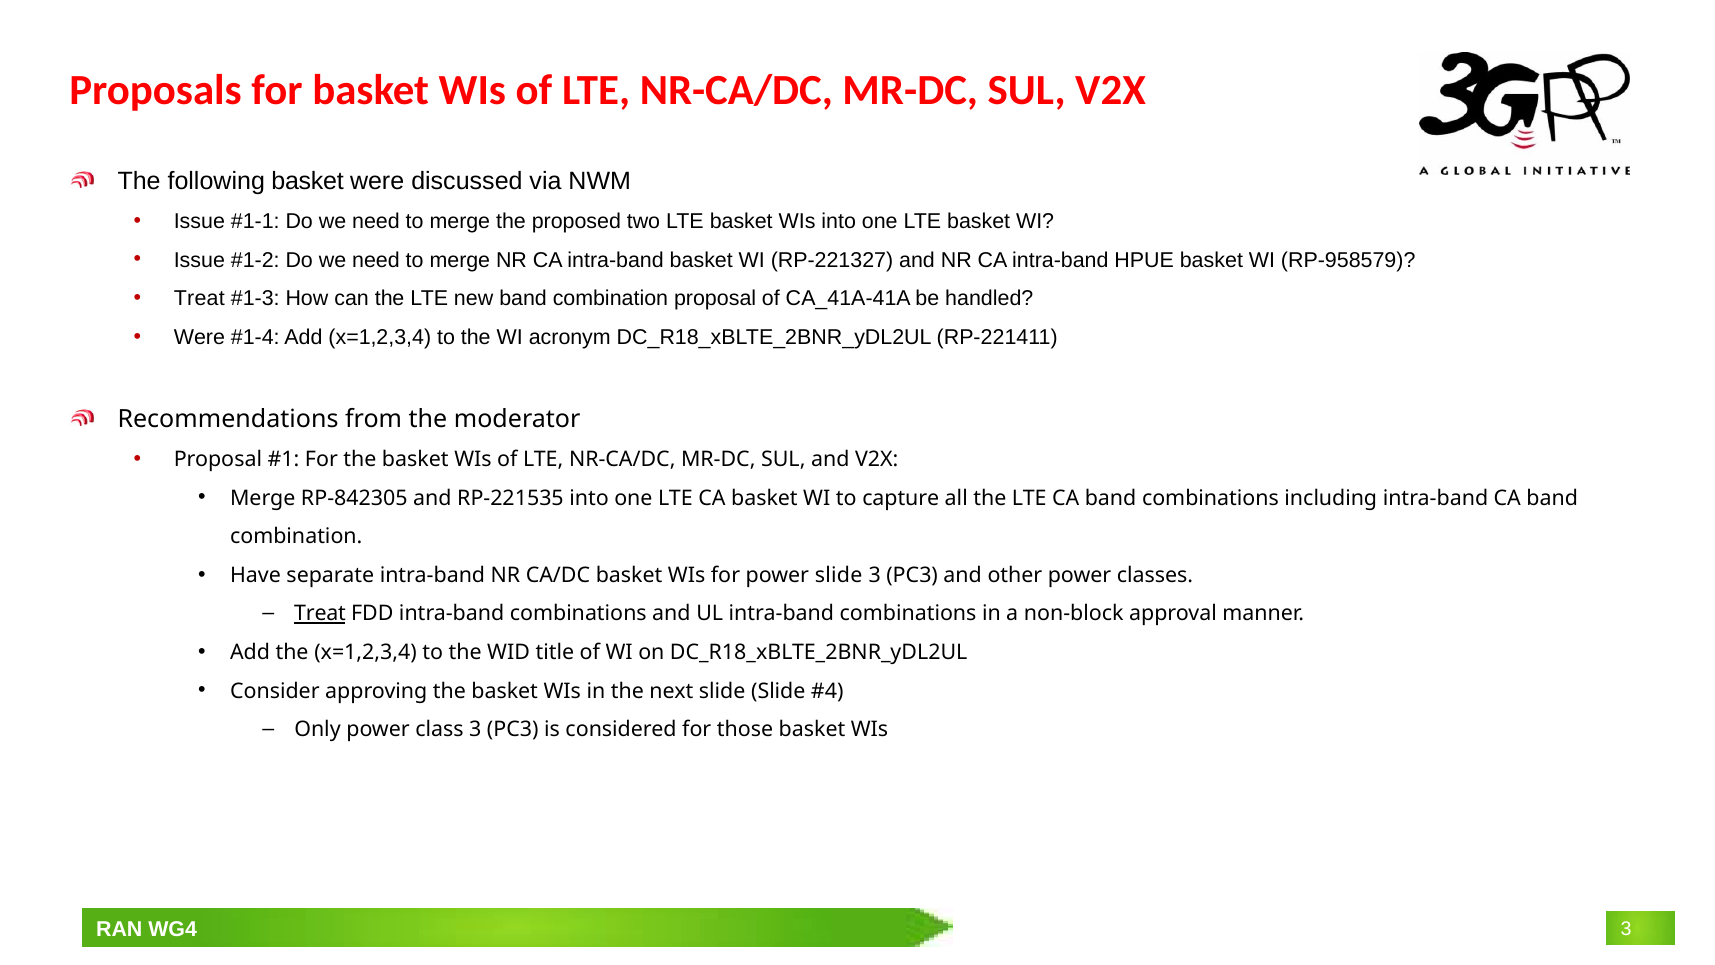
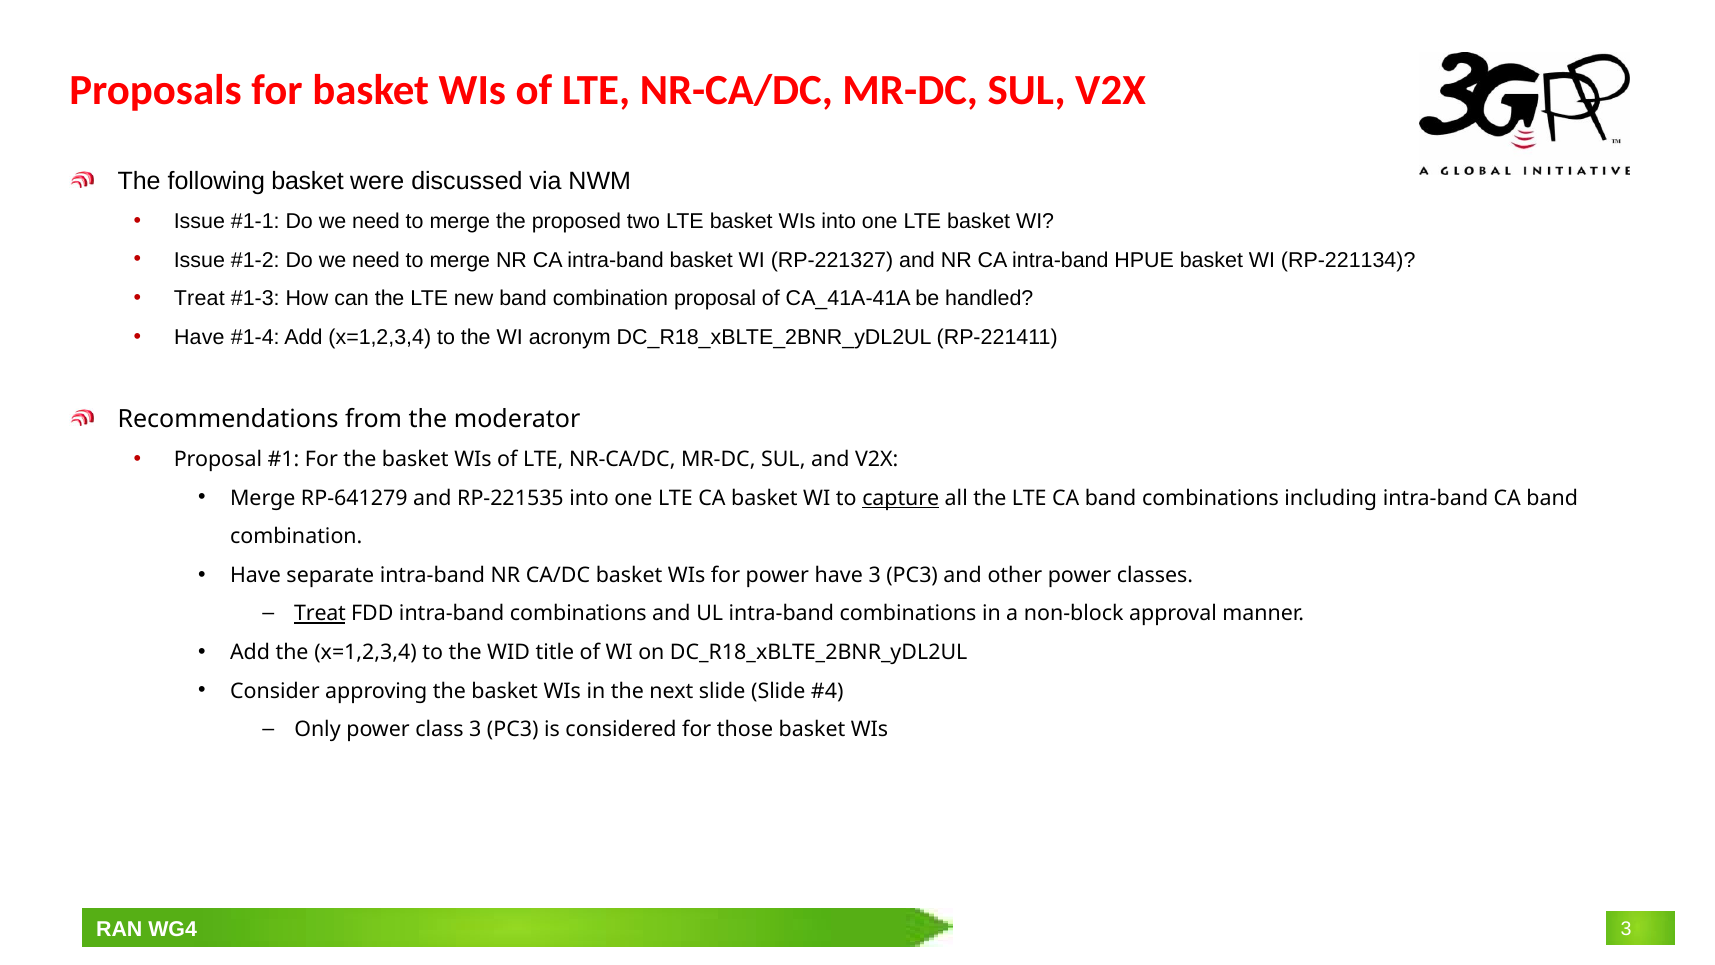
RP-958579: RP-958579 -> RP-221134
Were at (199, 337): Were -> Have
RP-842305: RP-842305 -> RP-641279
capture underline: none -> present
power slide: slide -> have
